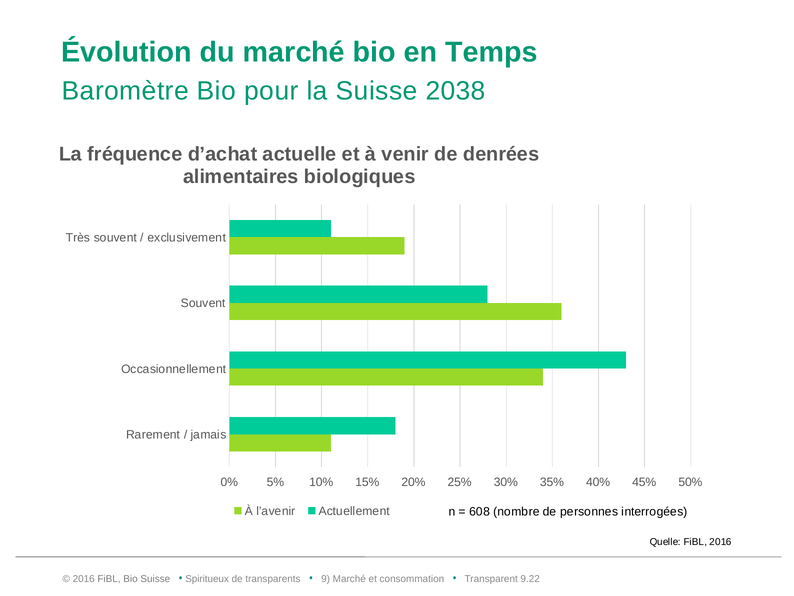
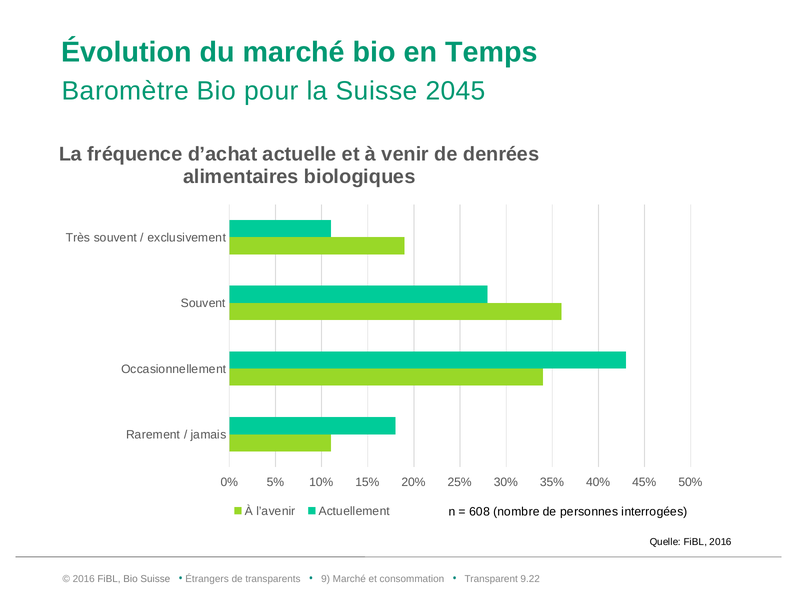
2038: 2038 -> 2045
Spiritueux: Spiritueux -> Étrangers
